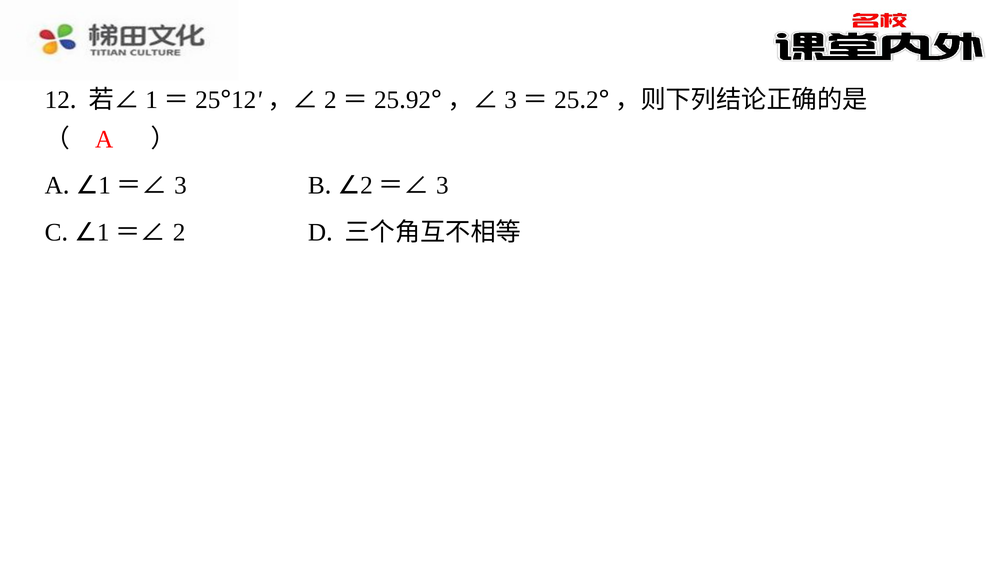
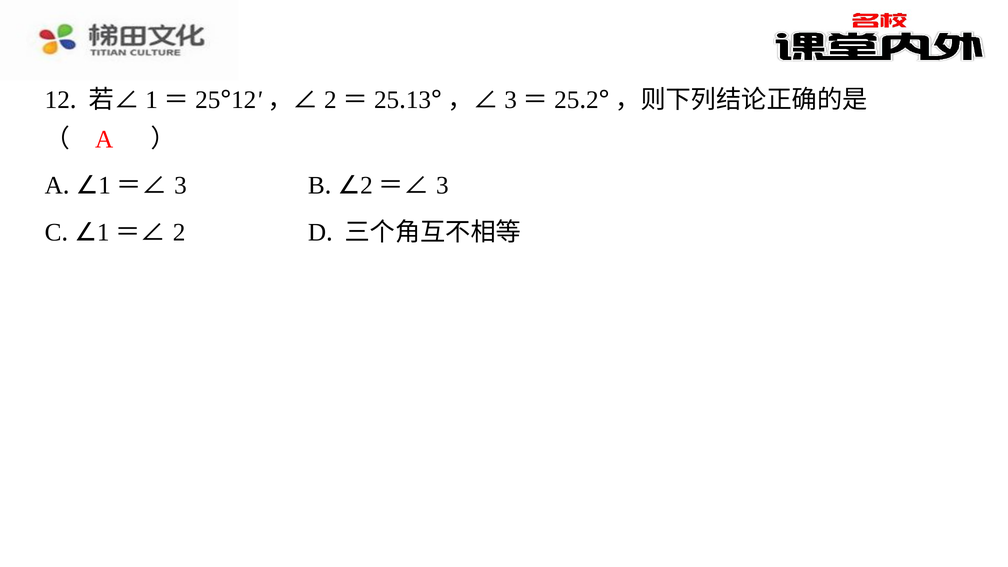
92: 92 -> 13
